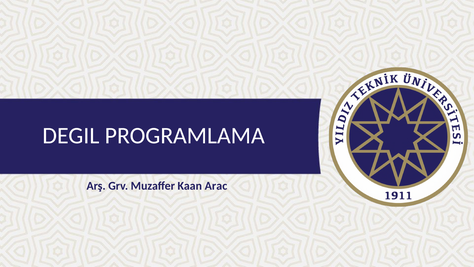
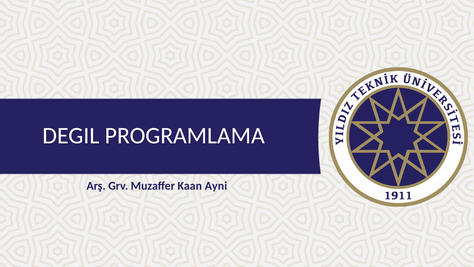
Arac: Arac -> Ayni
